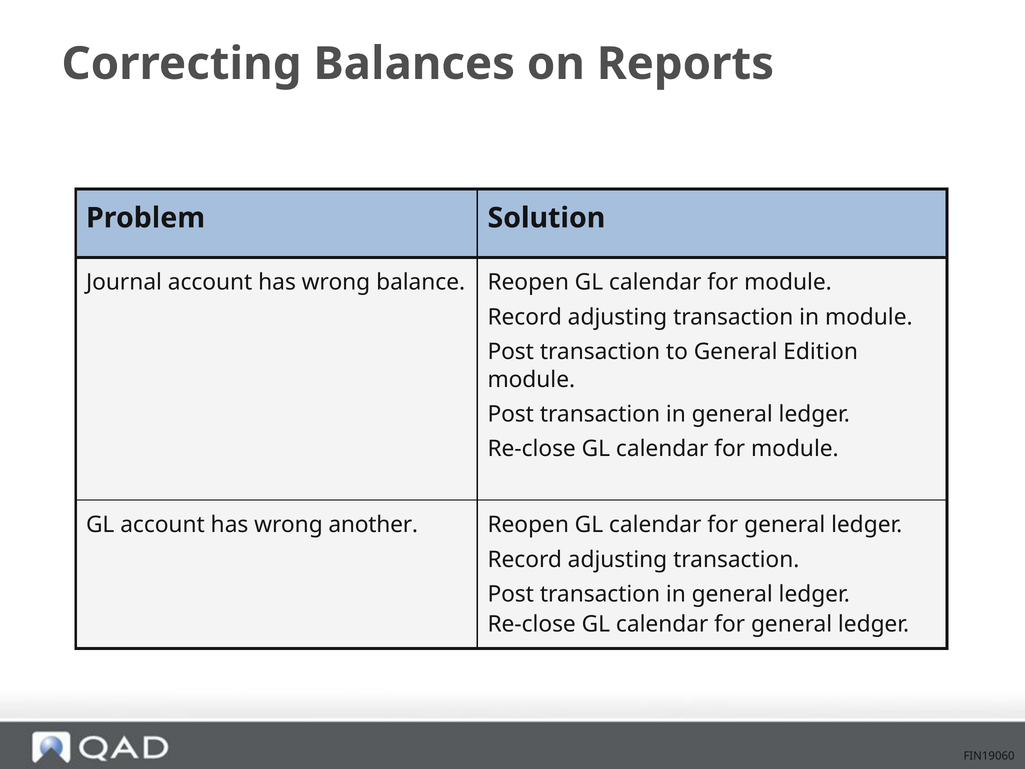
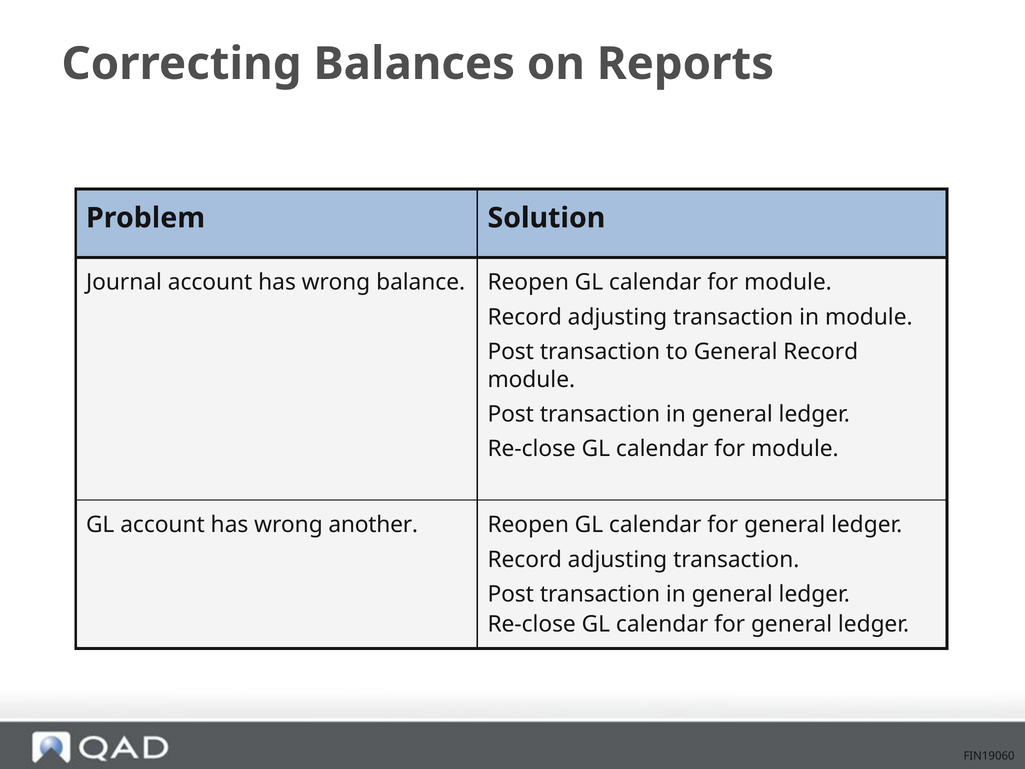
General Edition: Edition -> Record
